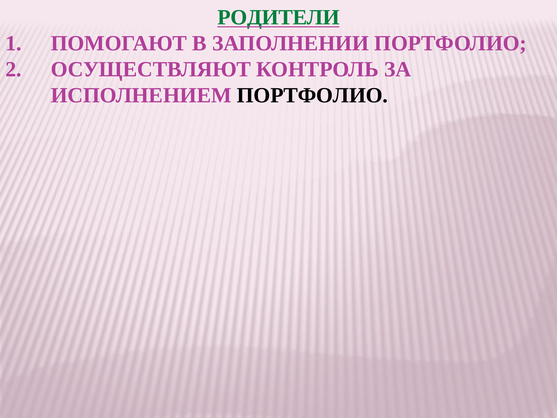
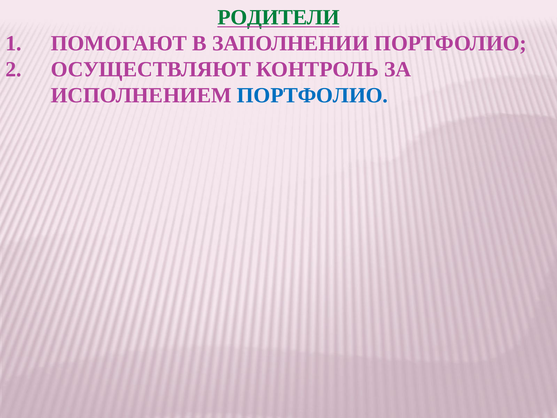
ПОРТФОЛИО at (312, 95) colour: black -> blue
